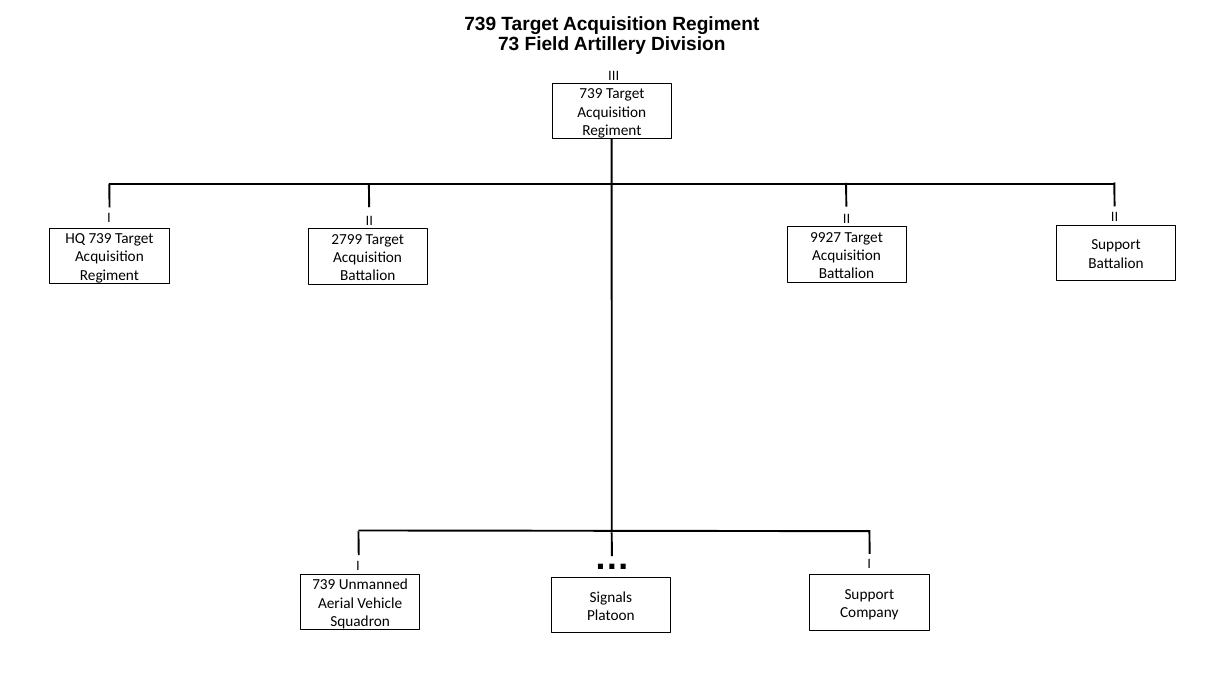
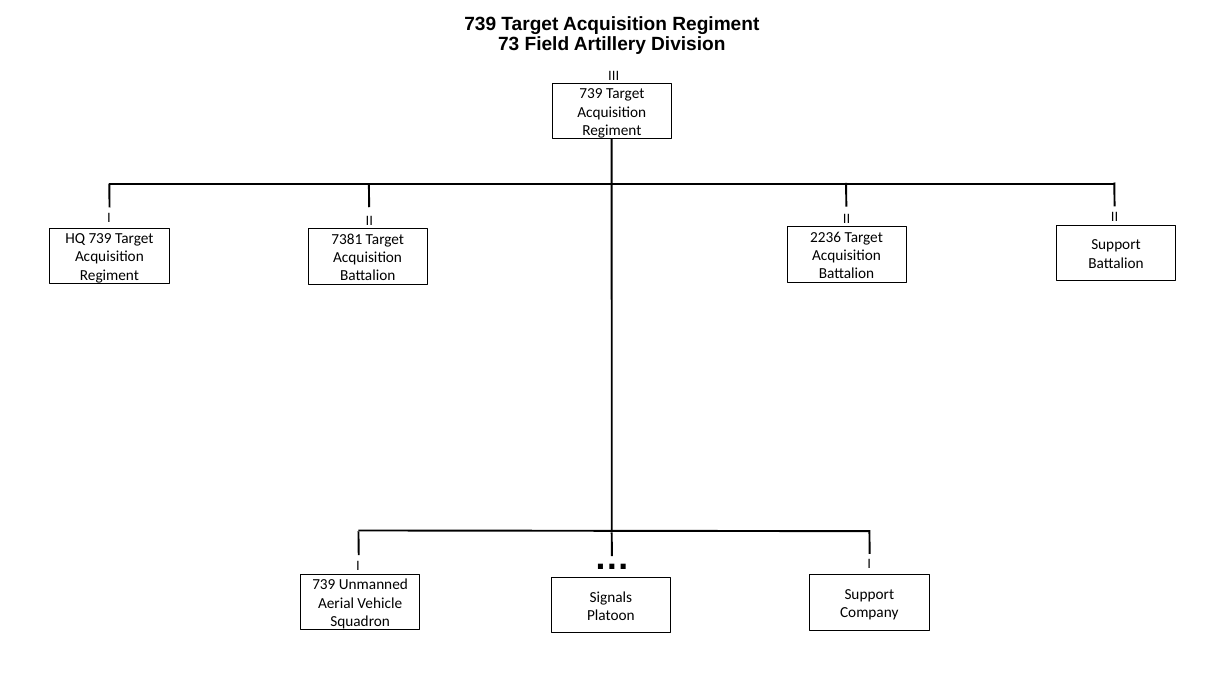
9927: 9927 -> 2236
2799: 2799 -> 7381
